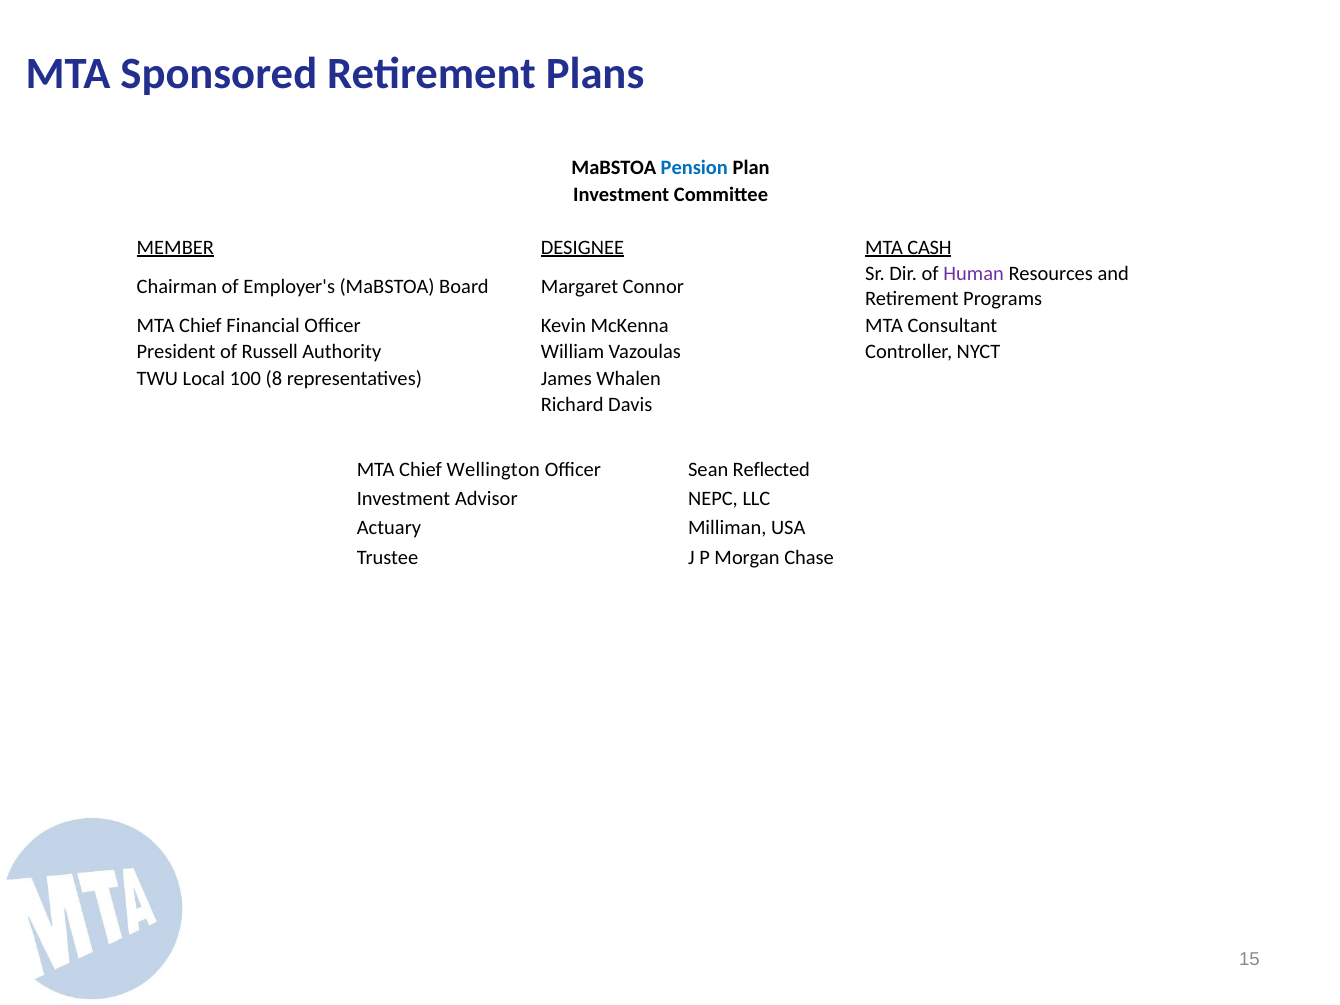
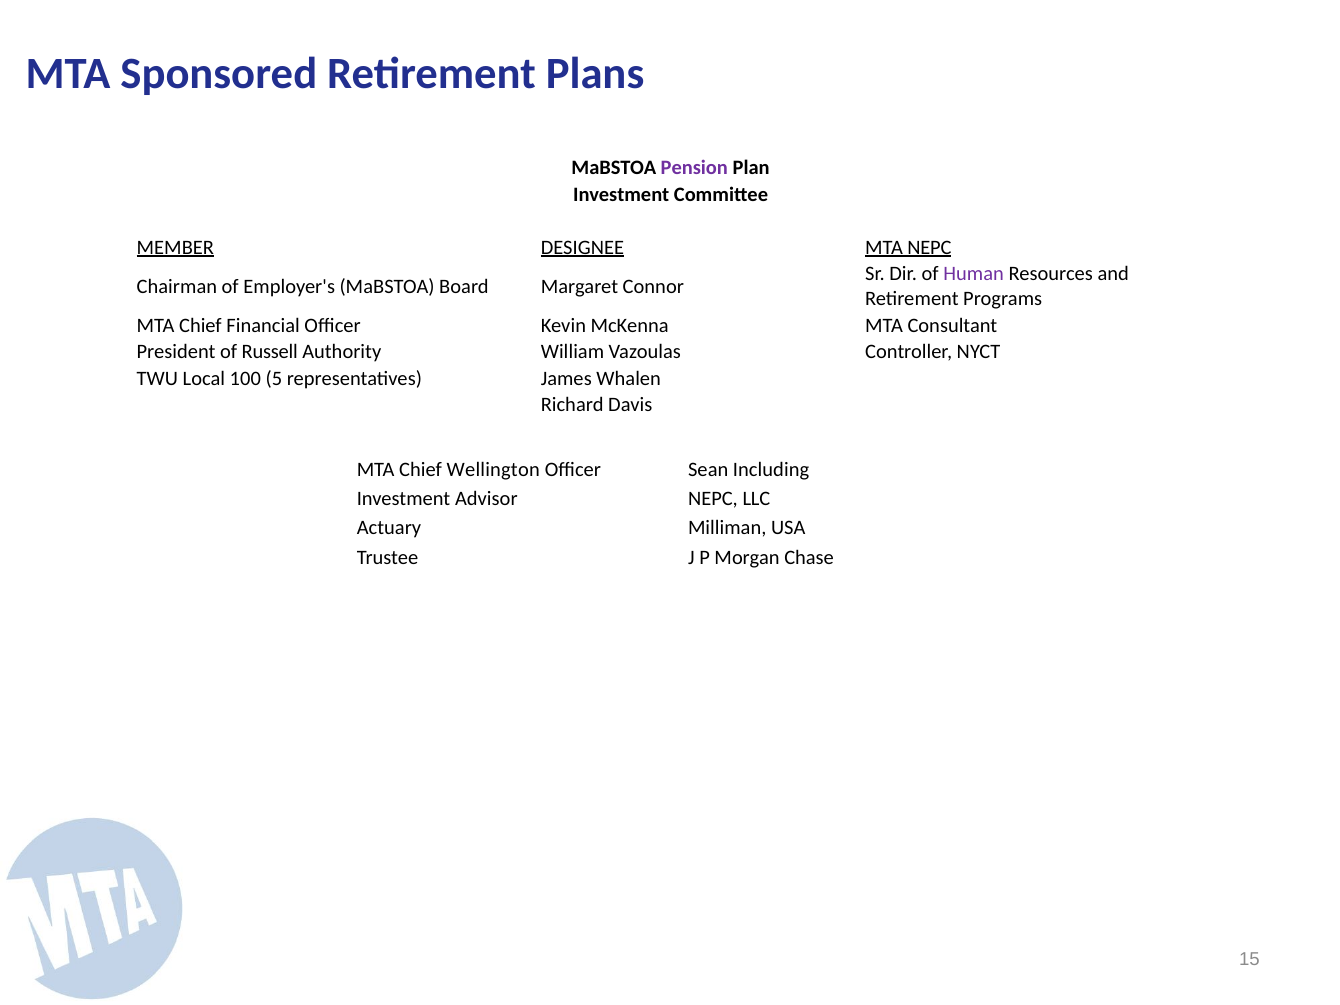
Pension colour: blue -> purple
MTA CASH: CASH -> NEPC
8: 8 -> 5
Reflected: Reflected -> Including
